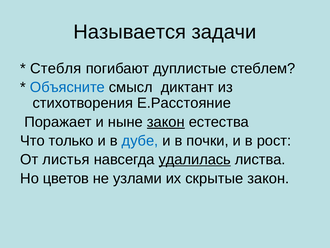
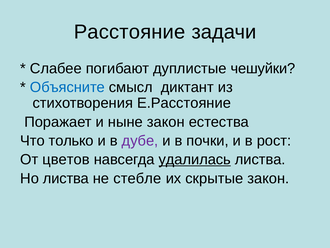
Называется: Называется -> Расстояние
Стебля: Стебля -> Слабее
стеблем: стеблем -> чешуйки
закон at (166, 122) underline: present -> none
дубе colour: blue -> purple
листья: листья -> цветов
Но цветов: цветов -> листва
узлами: узлами -> стебле
